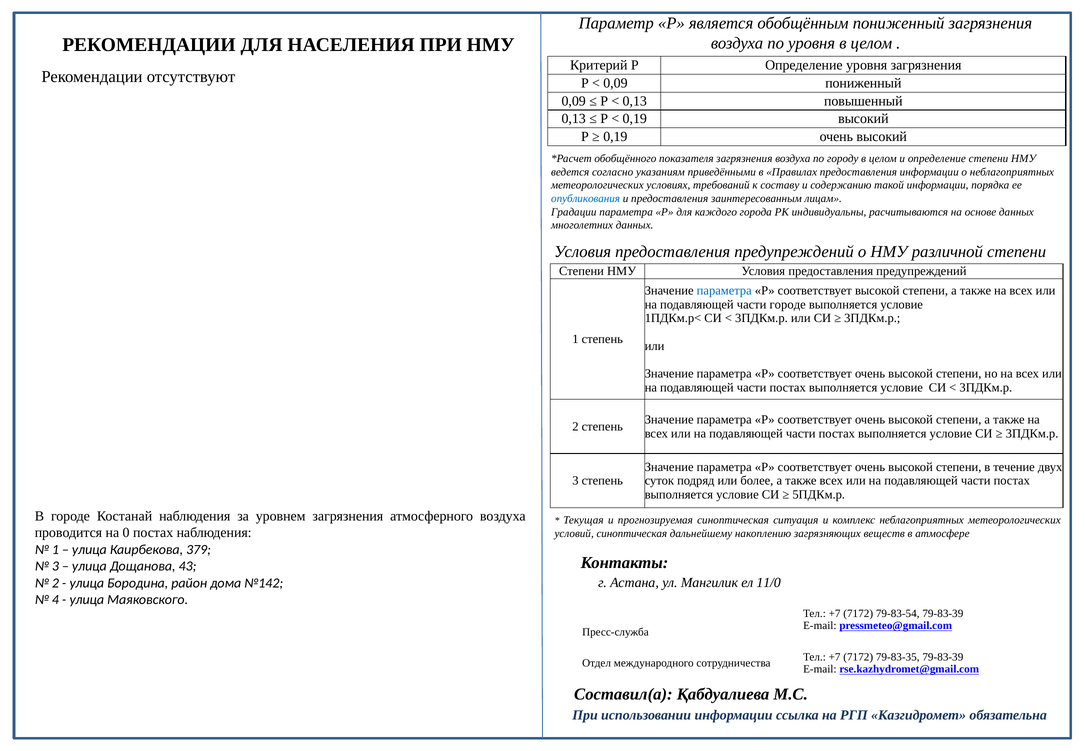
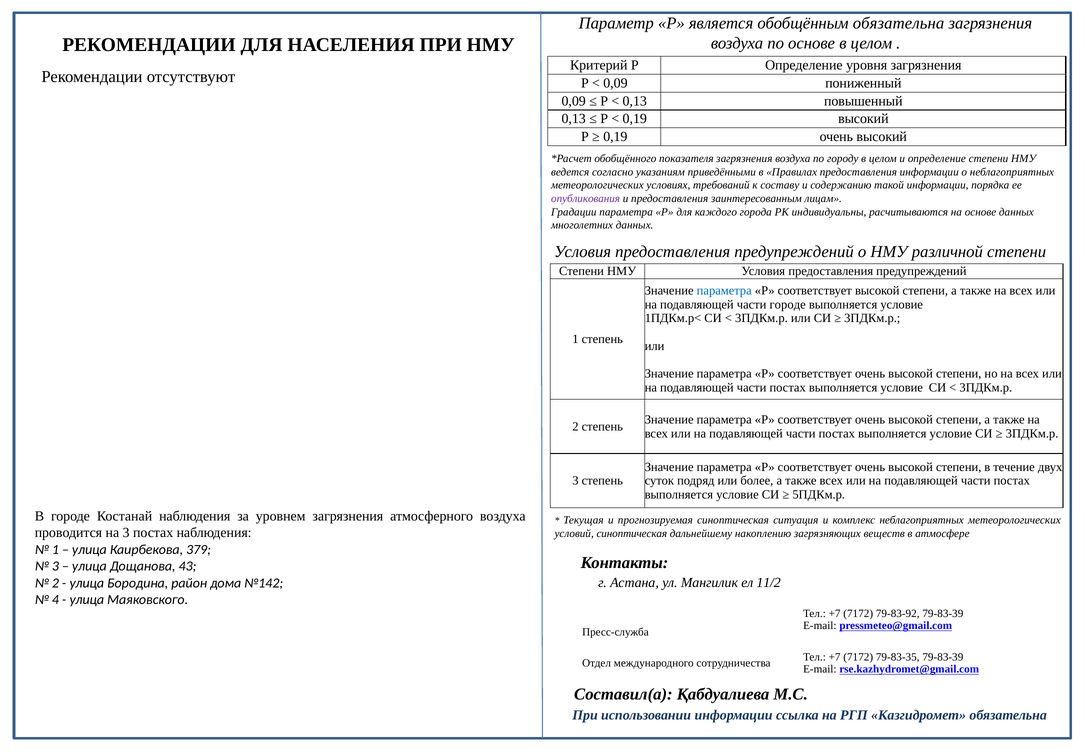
обобщённым пониженный: пониженный -> обязательна
по уровня: уровня -> основе
опубликования colour: blue -> purple
на 0: 0 -> 3
11/0: 11/0 -> 11/2
79-83-54: 79-83-54 -> 79-83-92
